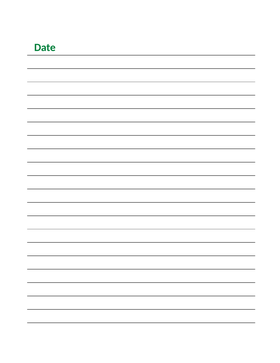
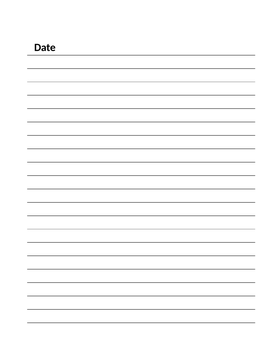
Date colour: green -> black
